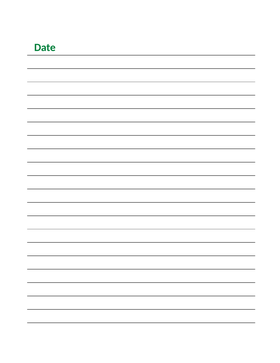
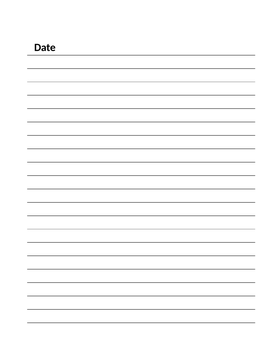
Date colour: green -> black
